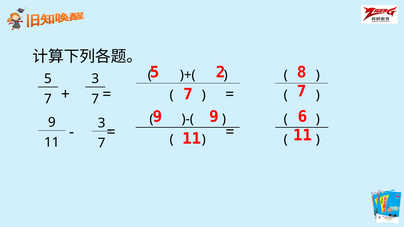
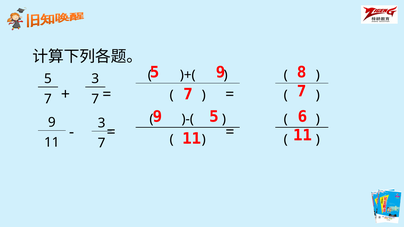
2 at (221, 72): 2 -> 9
9 9: 9 -> 5
